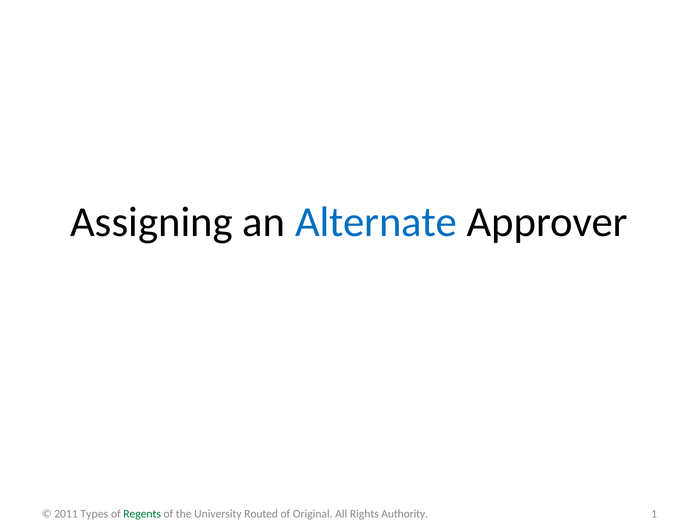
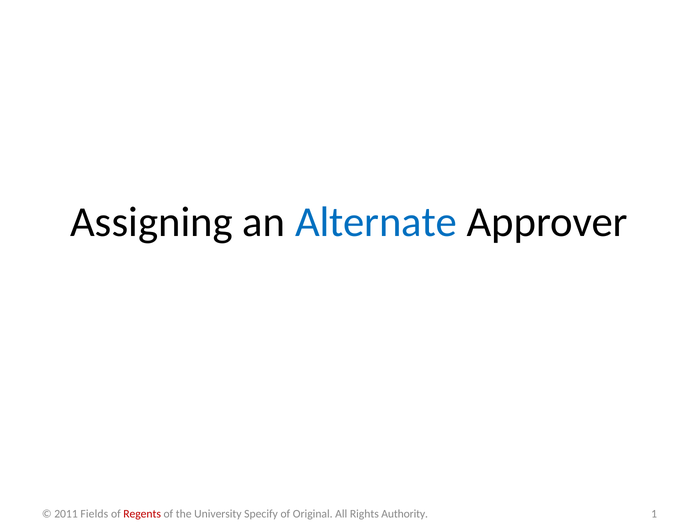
Types: Types -> Fields
Regents colour: green -> red
Routed: Routed -> Specify
